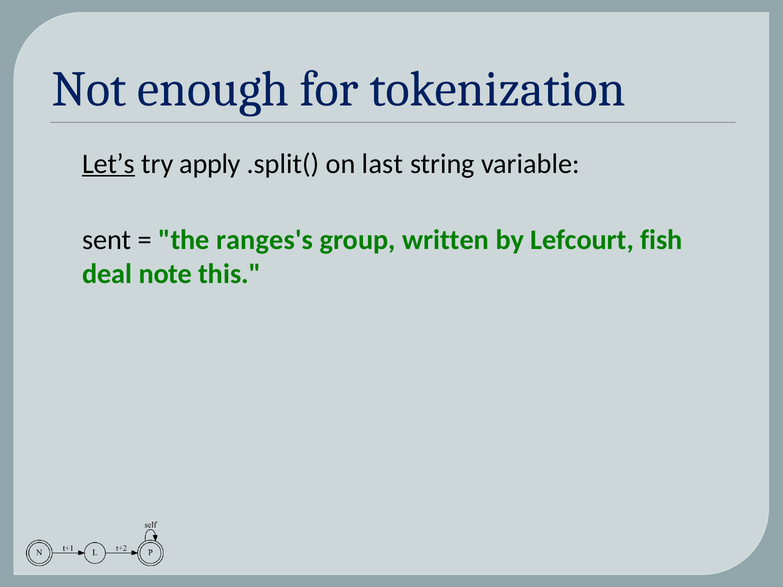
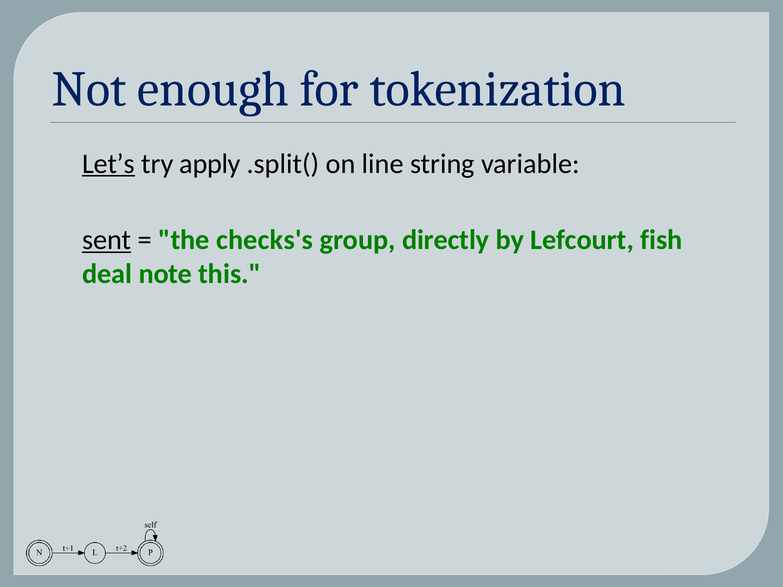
last: last -> line
sent underline: none -> present
ranges's: ranges's -> checks's
written: written -> directly
